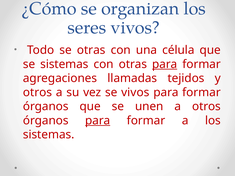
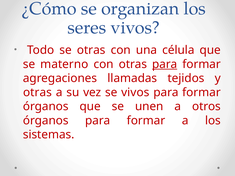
se sistemas: sistemas -> materno
otros at (37, 92): otros -> otras
para at (98, 121) underline: present -> none
